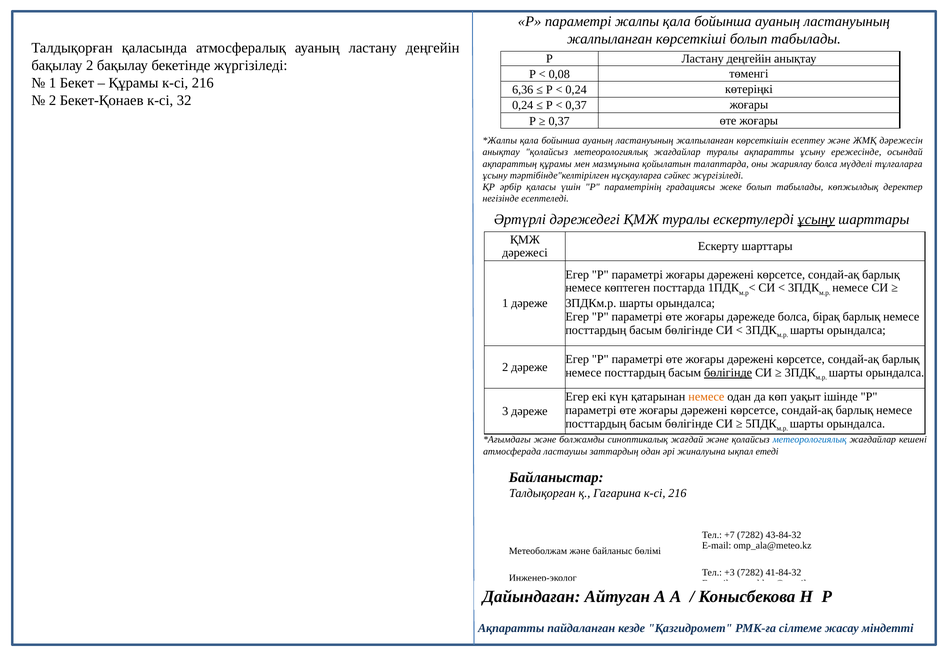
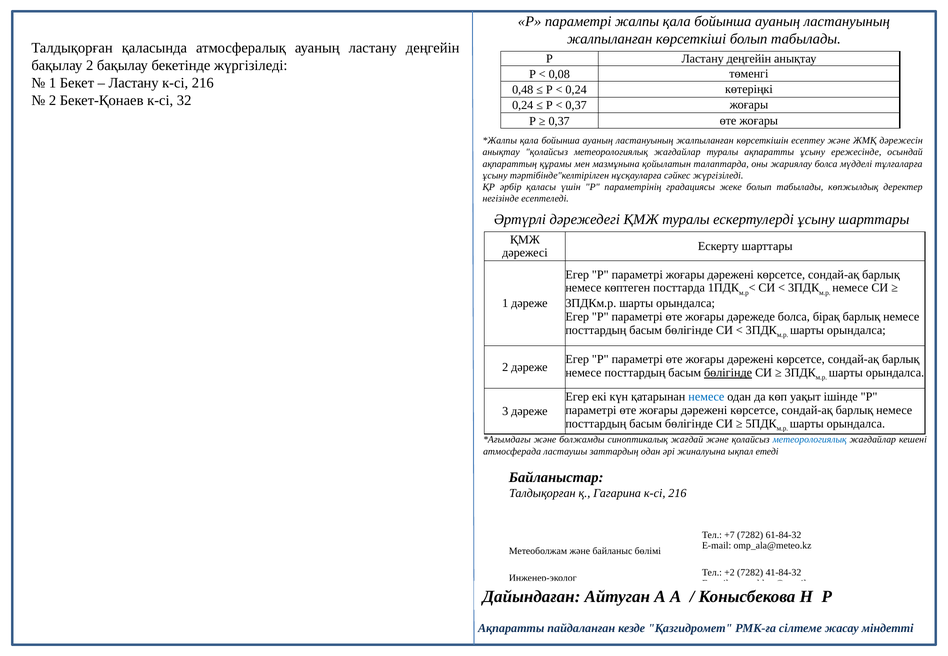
Құрамы at (134, 83): Құрамы -> Ластану
6,36: 6,36 -> 0,48
ұсыну at (816, 219) underline: present -> none
немесе at (706, 397) colour: orange -> blue
43-84-32: 43-84-32 -> 61-84-32
+3: +3 -> +2
